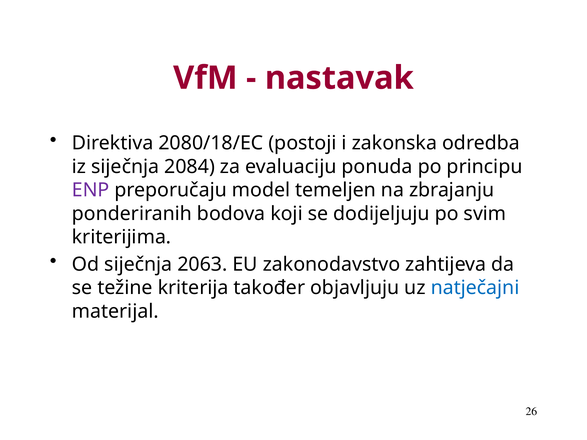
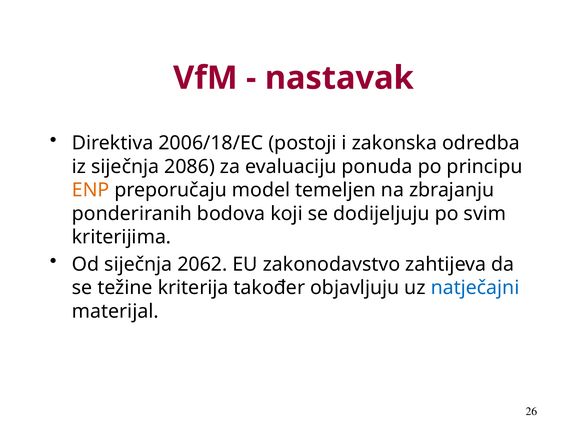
2080/18/EC: 2080/18/EC -> 2006/18/EC
2084: 2084 -> 2086
ENP colour: purple -> orange
2063: 2063 -> 2062
